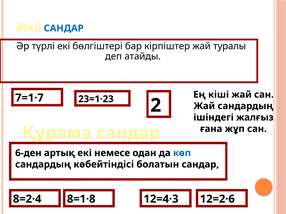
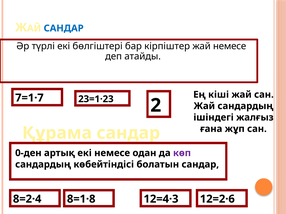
жай туралы: туралы -> немесе
6-ден: 6-ден -> 0-ден
көп colour: blue -> purple
